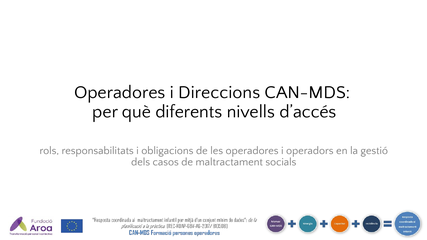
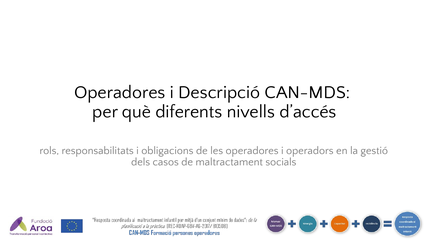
Direccions: Direccions -> Descripció
